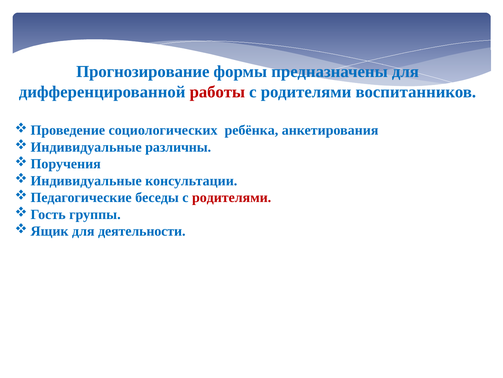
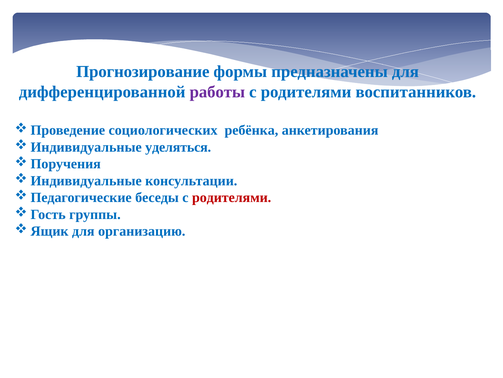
работы colour: red -> purple
различны: различны -> уделяться
деятельности: деятельности -> организацию
